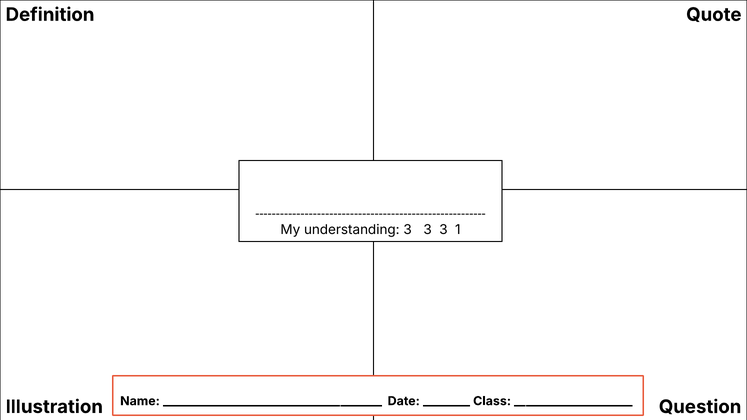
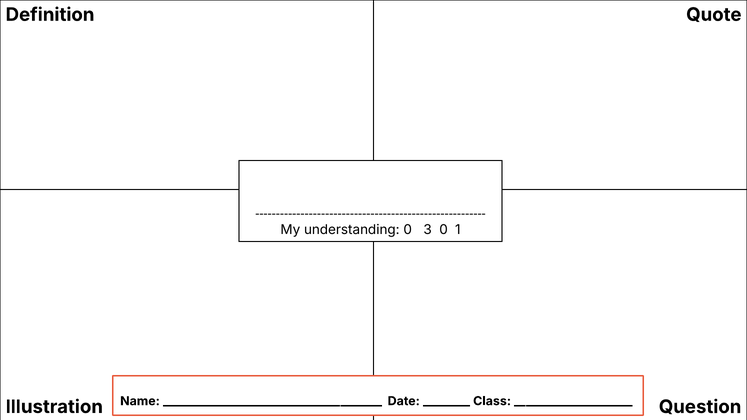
understanding 3: 3 -> 0
3 at (443, 230): 3 -> 0
